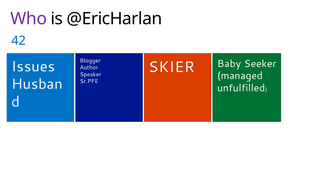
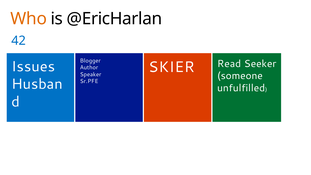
Who colour: purple -> orange
Baby: Baby -> Read
managed: managed -> someone
